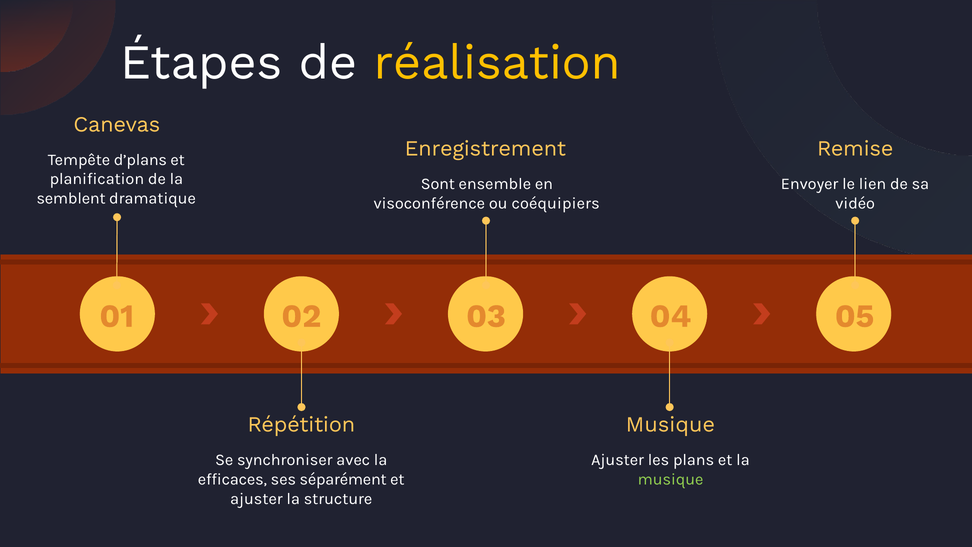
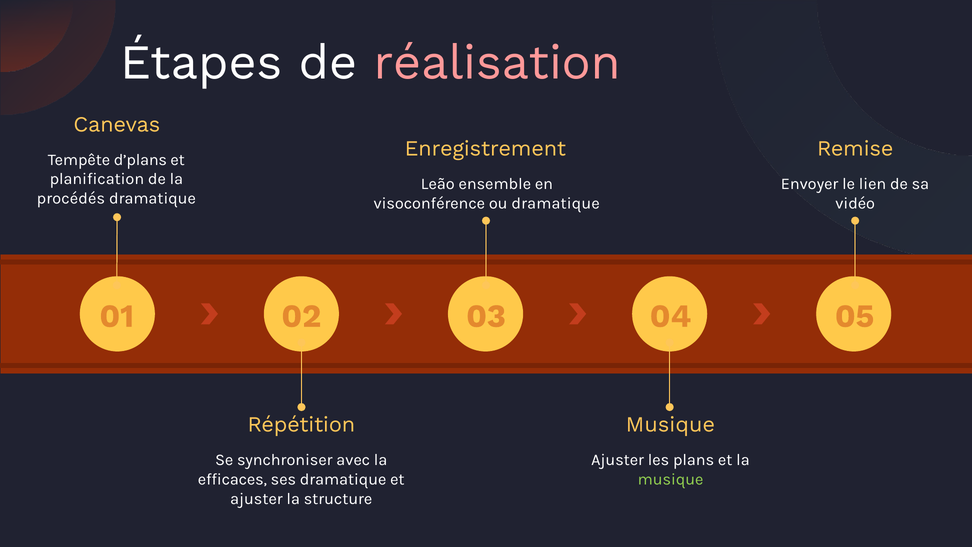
réalisation colour: yellow -> pink
Sont: Sont -> Leão
semblent: semblent -> procédés
ou coéquipiers: coéquipiers -> dramatique
ses séparément: séparément -> dramatique
